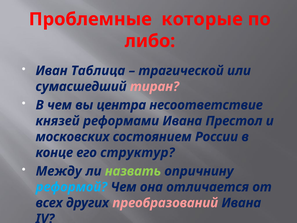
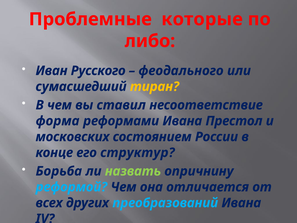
Таблица: Таблица -> Русского
трагической: трагической -> феодального
тиран colour: pink -> yellow
центра: центра -> ставил
князей: князей -> форма
Между: Между -> Борьба
преобразований colour: pink -> light blue
